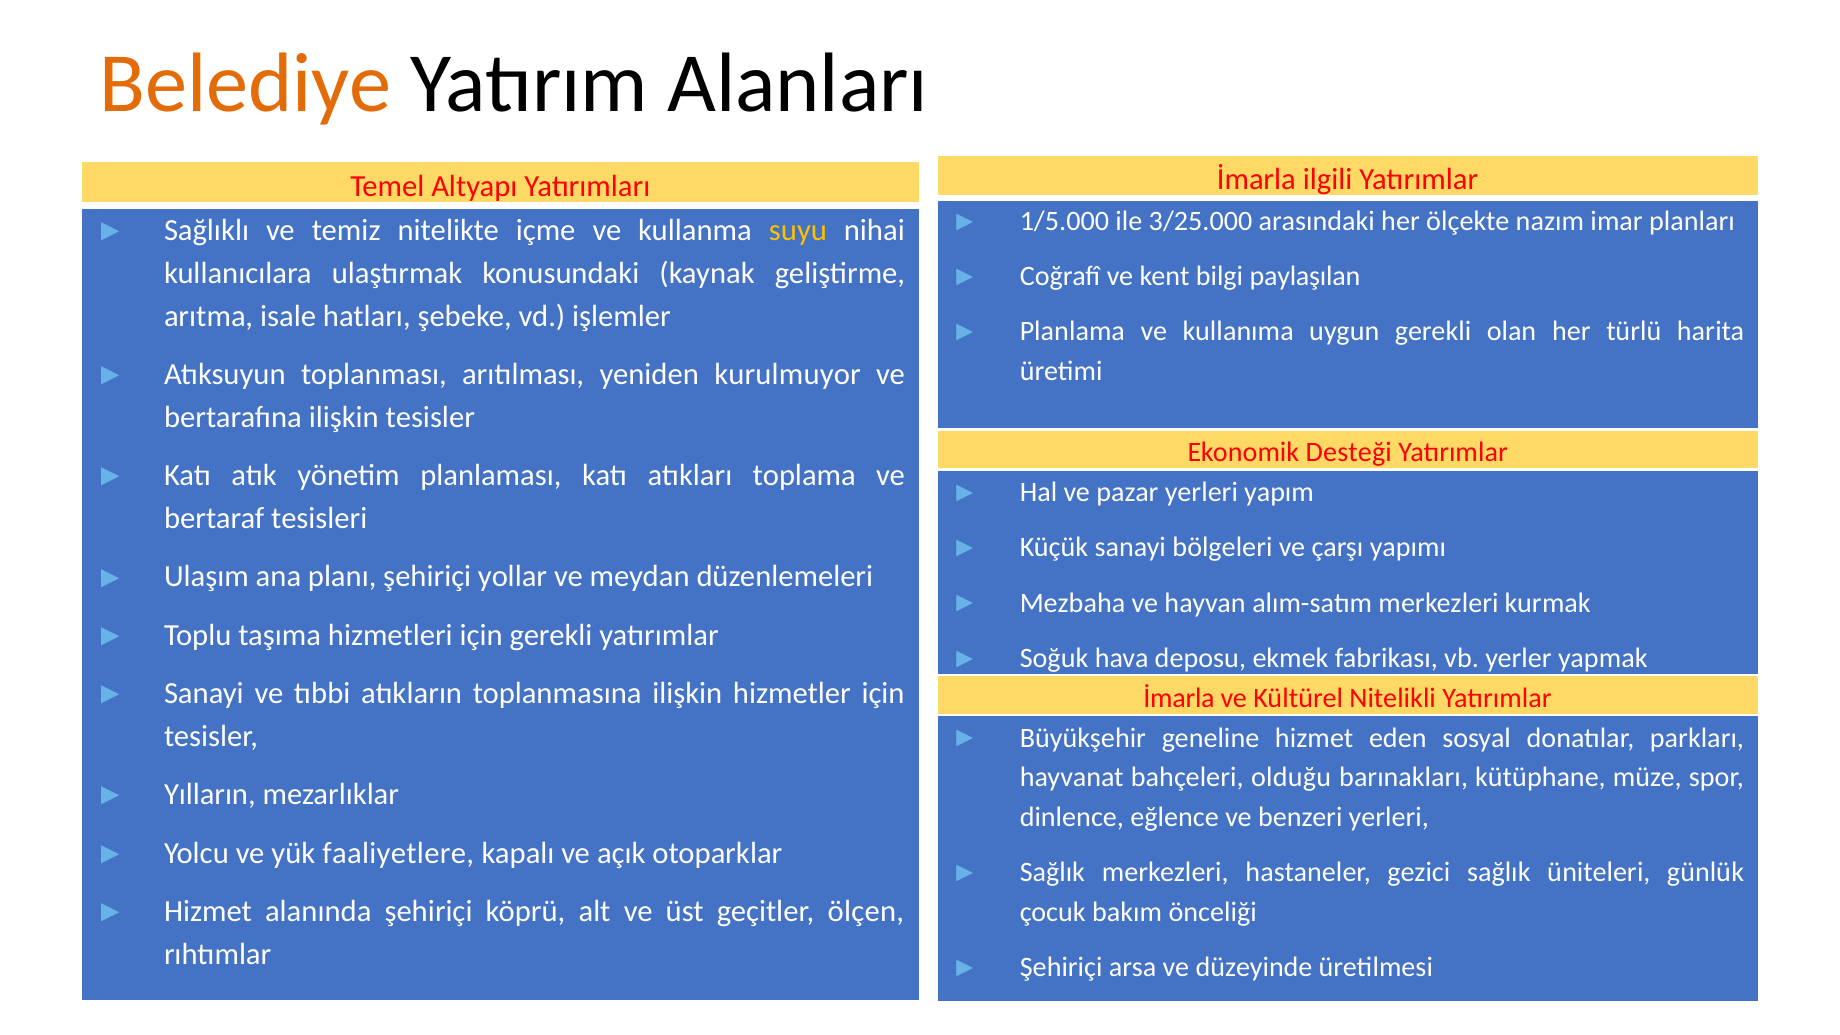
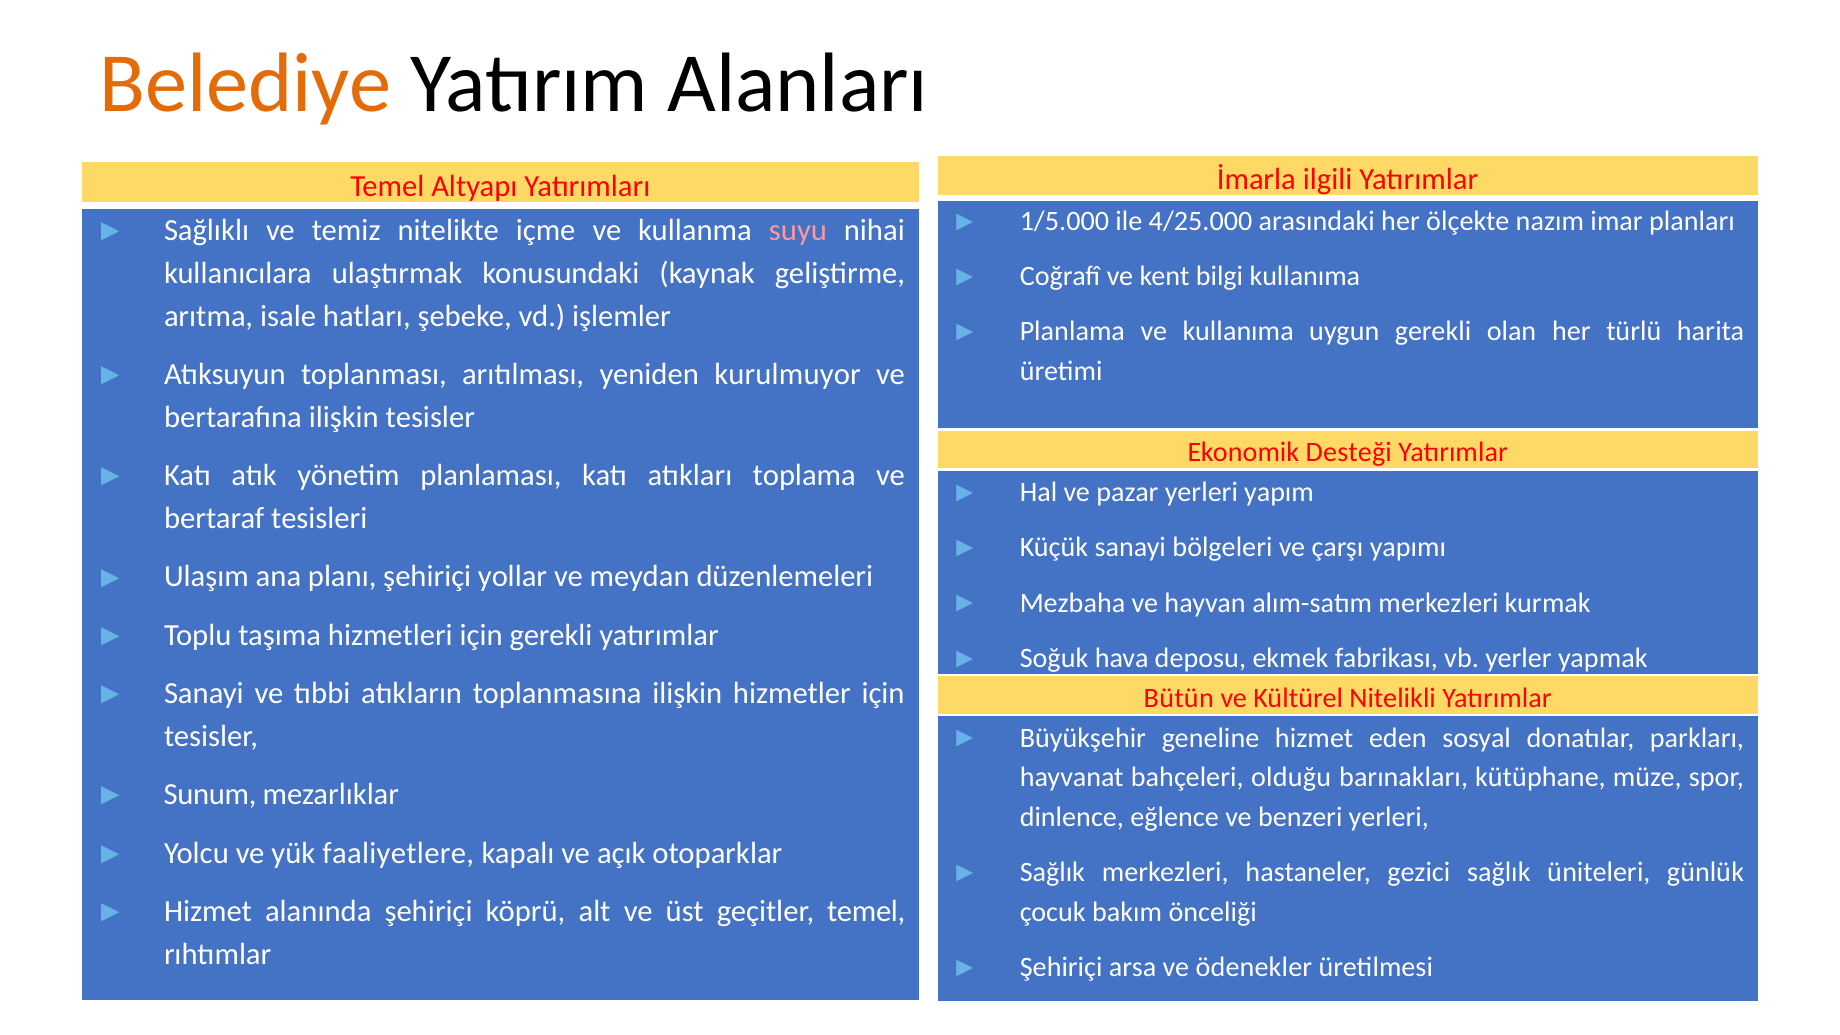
3/25.000: 3/25.000 -> 4/25.000
suyu colour: yellow -> pink
bilgi paylaşılan: paylaşılan -> kullanıma
İmarla at (1179, 698): İmarla -> Bütün
Yılların: Yılların -> Sunum
geçitler ölçen: ölçen -> temel
düzeyinde: düzeyinde -> ödenekler
